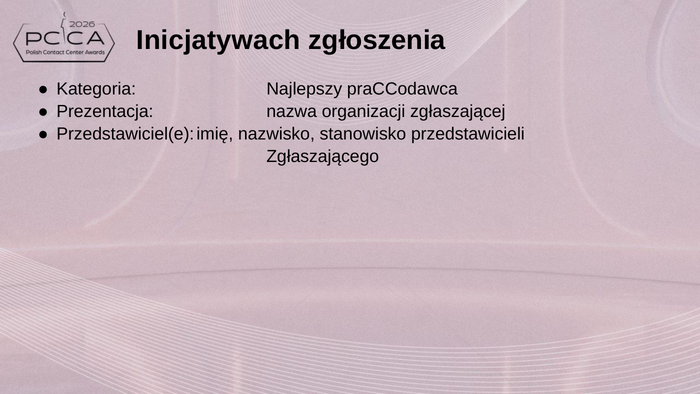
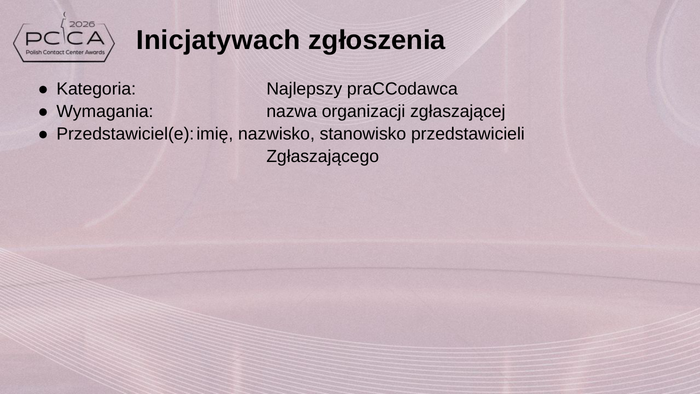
Prezentacja: Prezentacja -> Wymagania
